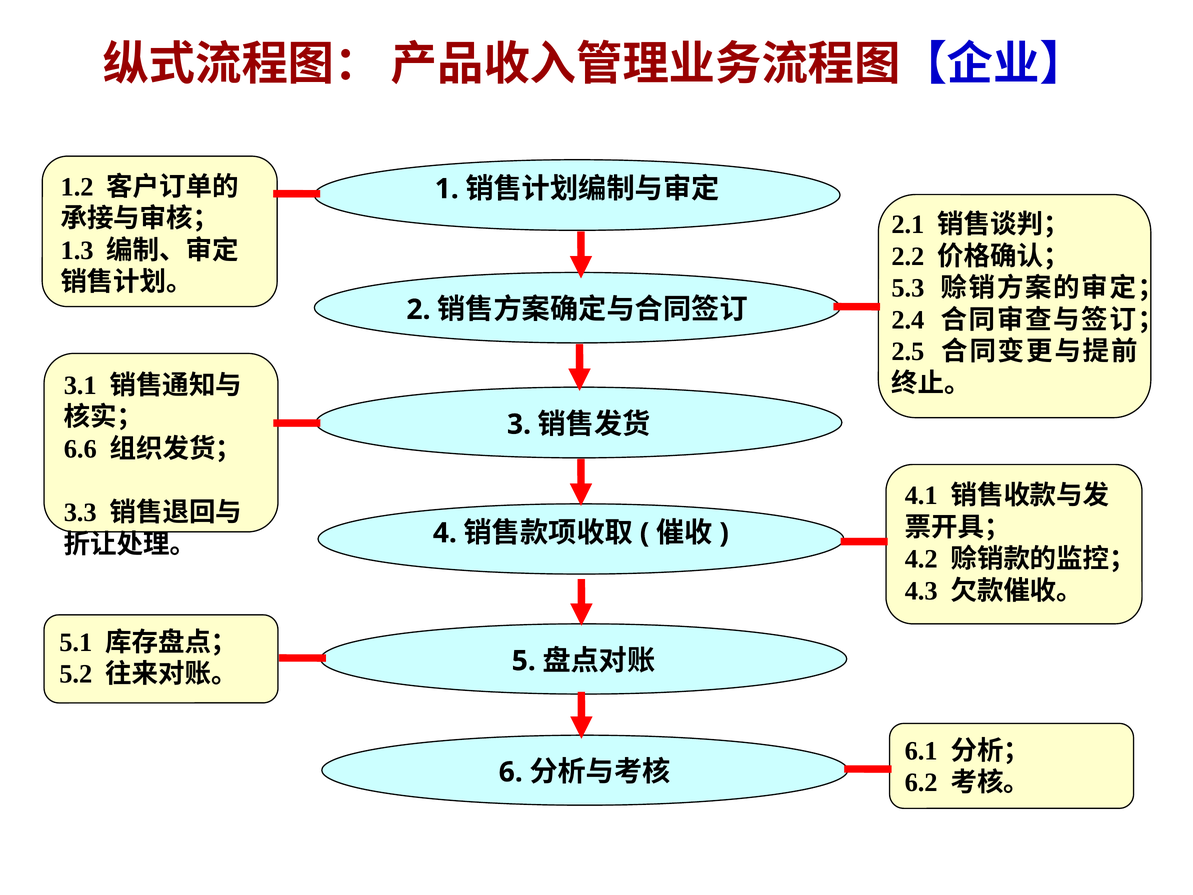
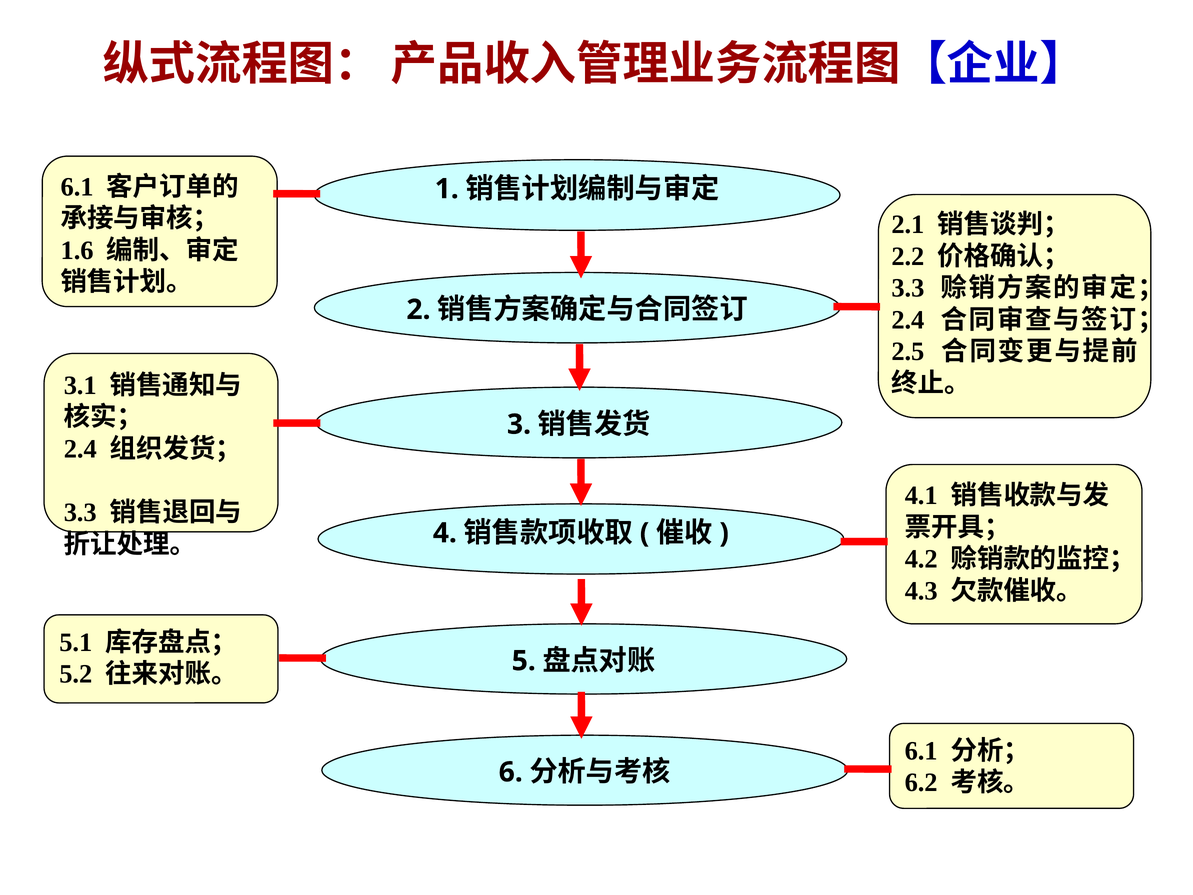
1.2 at (77, 187): 1.2 -> 6.1
1.3: 1.3 -> 1.6
5.3 at (908, 288): 5.3 -> 3.3
6.6 at (80, 449): 6.6 -> 2.4
